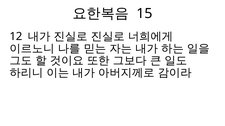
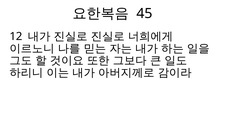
15: 15 -> 45
